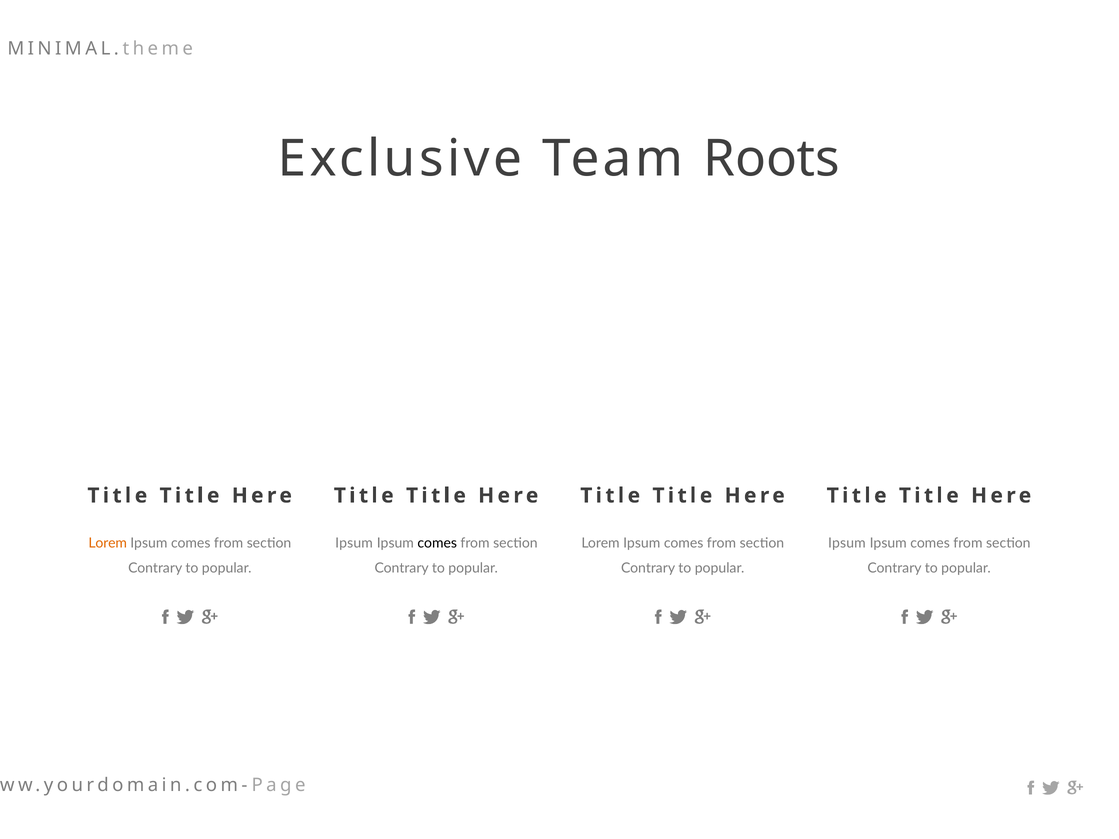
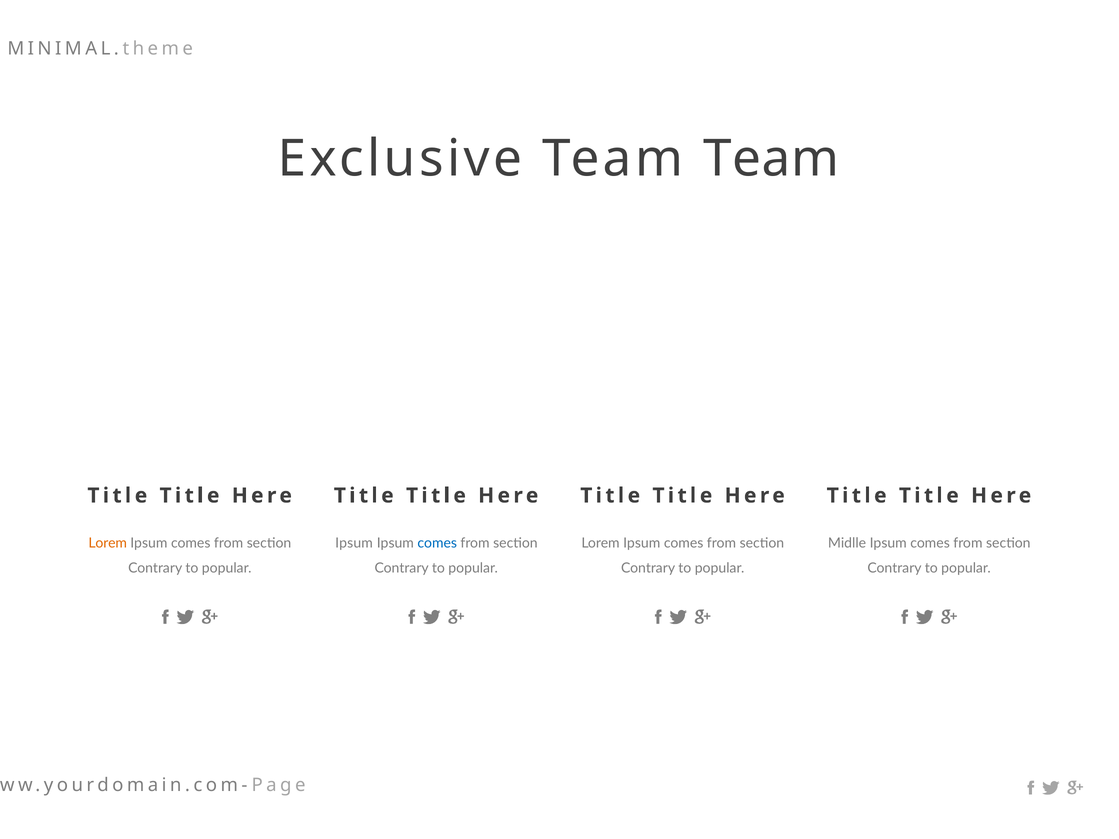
Team Roots: Roots -> Team
comes at (437, 543) colour: black -> blue
Ipsum at (847, 543): Ipsum -> Midlle
